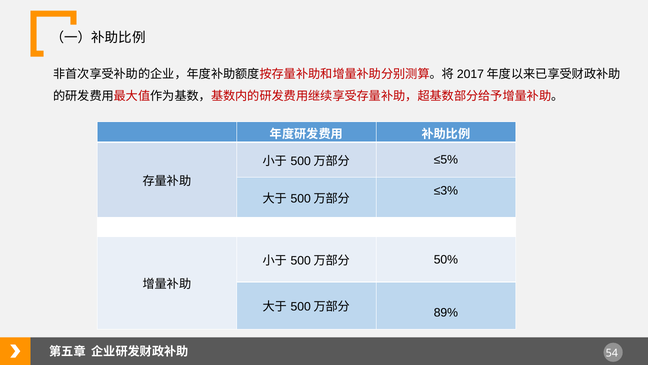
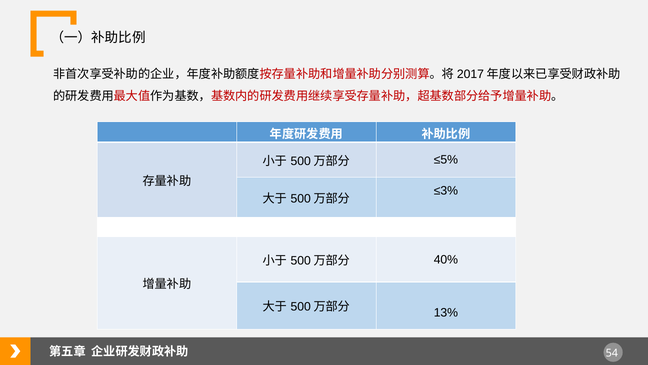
50%: 50% -> 40%
89%: 89% -> 13%
